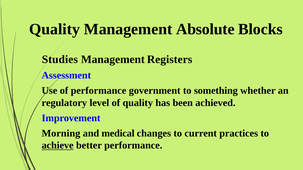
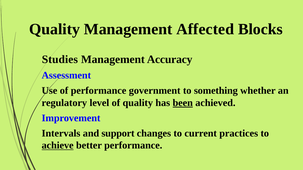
Absolute: Absolute -> Affected
Registers: Registers -> Accuracy
been underline: none -> present
Morning: Morning -> Intervals
medical: medical -> support
